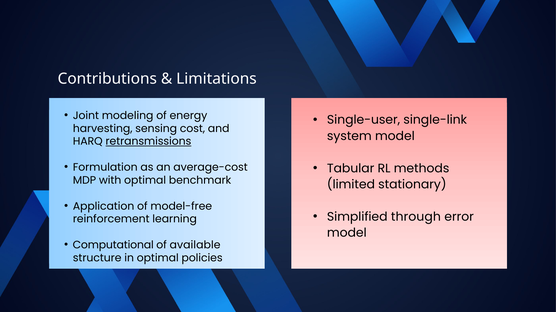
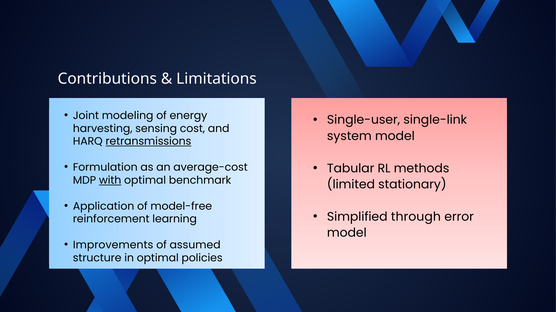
with underline: none -> present
Computational: Computational -> Improvements
available: available -> assumed
